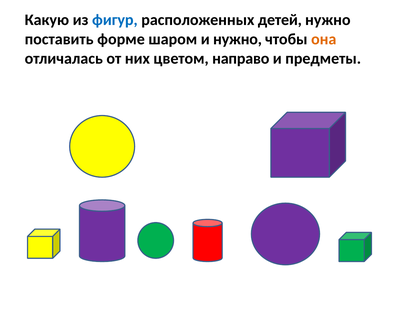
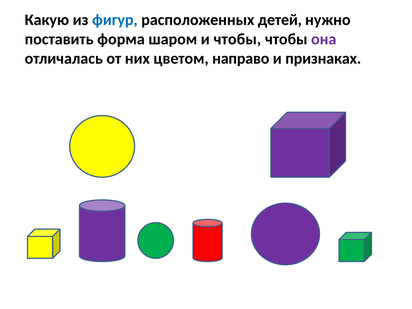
форме: форме -> форма
и нужно: нужно -> чтобы
она colour: orange -> purple
предметы: предметы -> признаках
